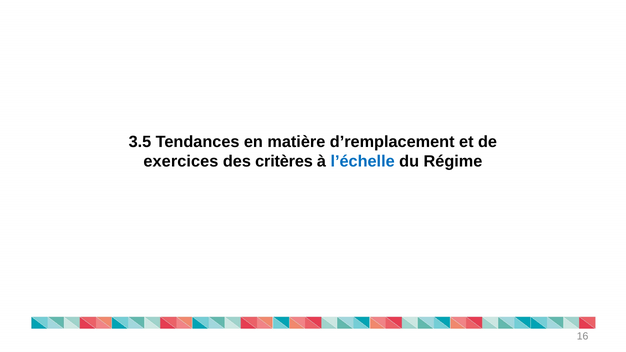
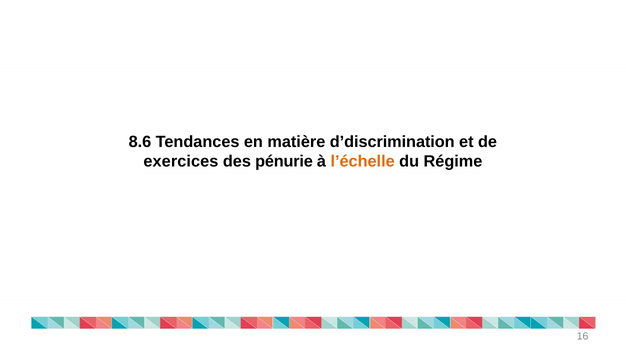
3.5: 3.5 -> 8.6
d’remplacement: d’remplacement -> d’discrimination
critères: critères -> pénurie
l’échelle colour: blue -> orange
